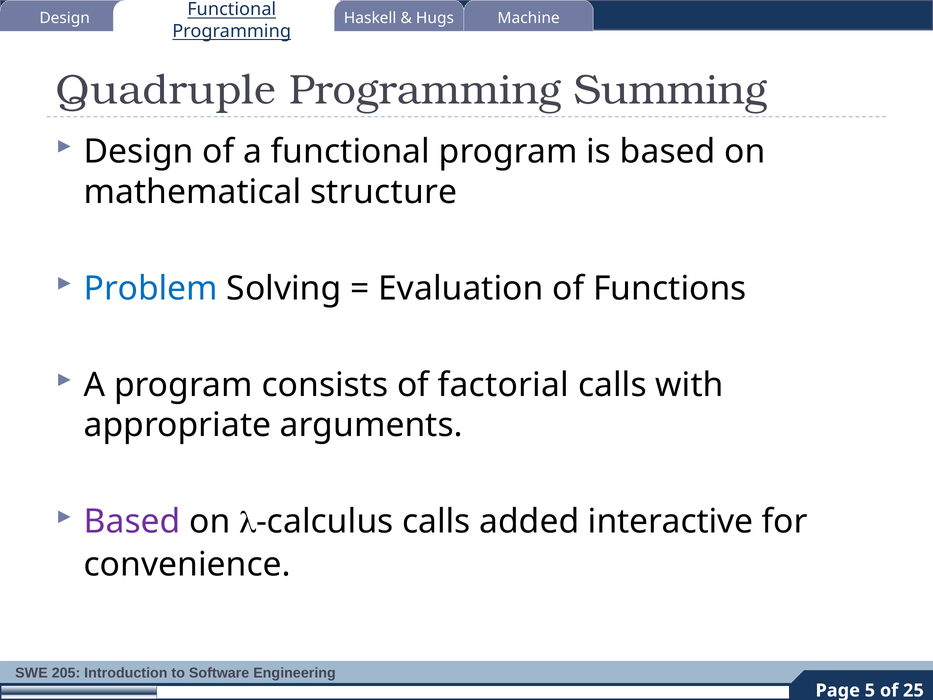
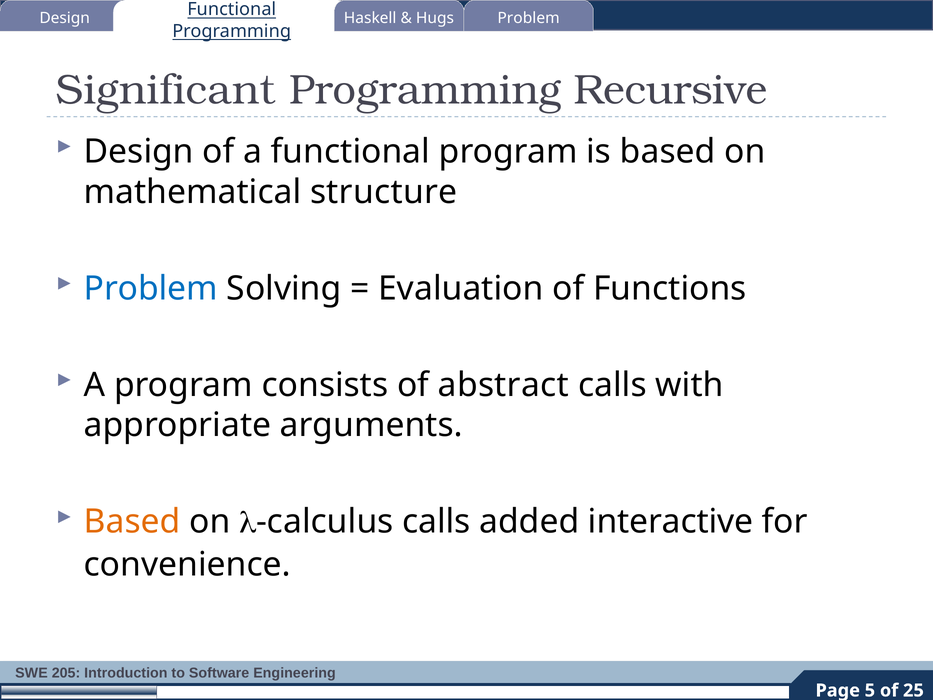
Hugs Machine: Machine -> Problem
Quadruple: Quadruple -> Significant
Summing: Summing -> Recursive
factorial: factorial -> abstract
Based at (132, 522) colour: purple -> orange
